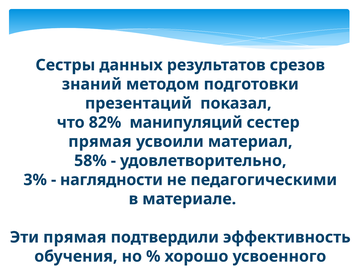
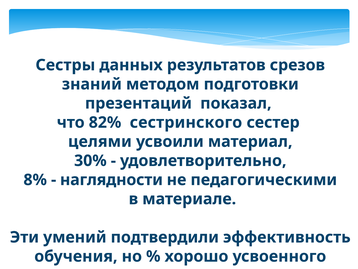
манипуляций: манипуляций -> сестринского
прямая at (100, 141): прямая -> целями
58%: 58% -> 30%
3%: 3% -> 8%
Эти прямая: прямая -> умений
